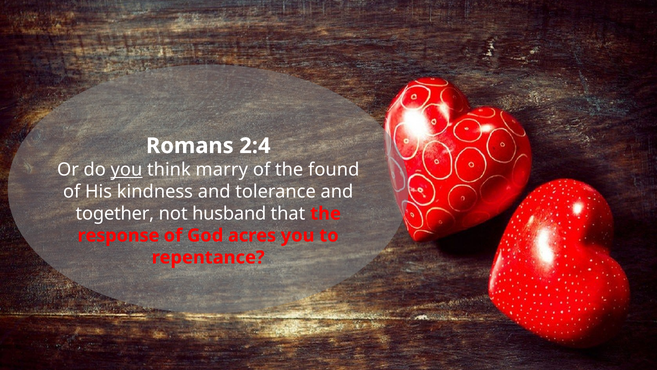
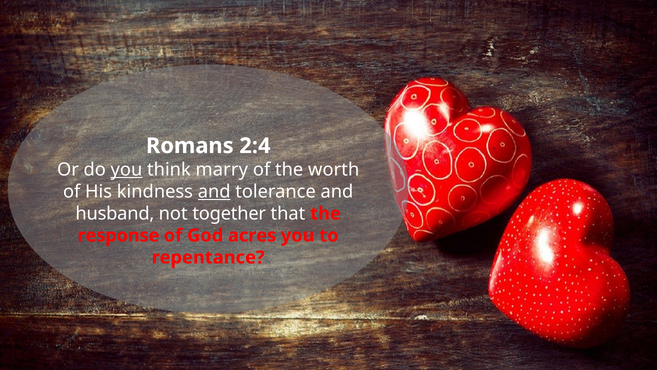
found: found -> worth
and at (214, 191) underline: none -> present
together: together -> husband
husband: husband -> together
